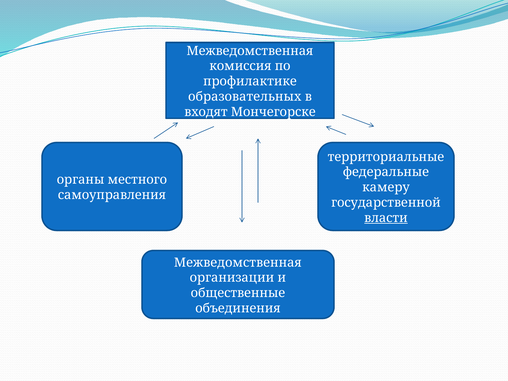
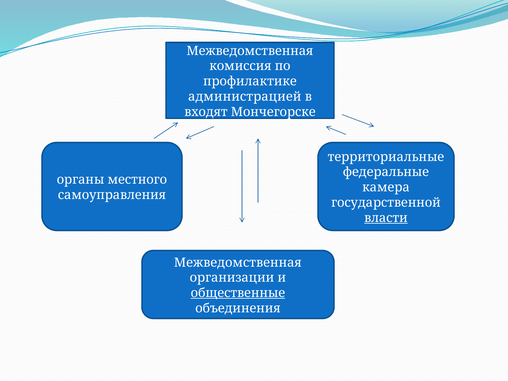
образовательных: образовательных -> администрацией
камеру: камеру -> камера
общественные underline: none -> present
